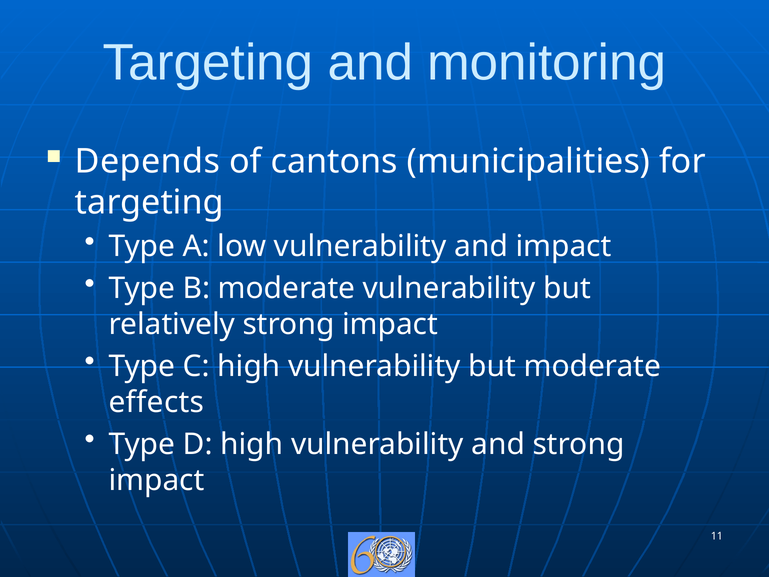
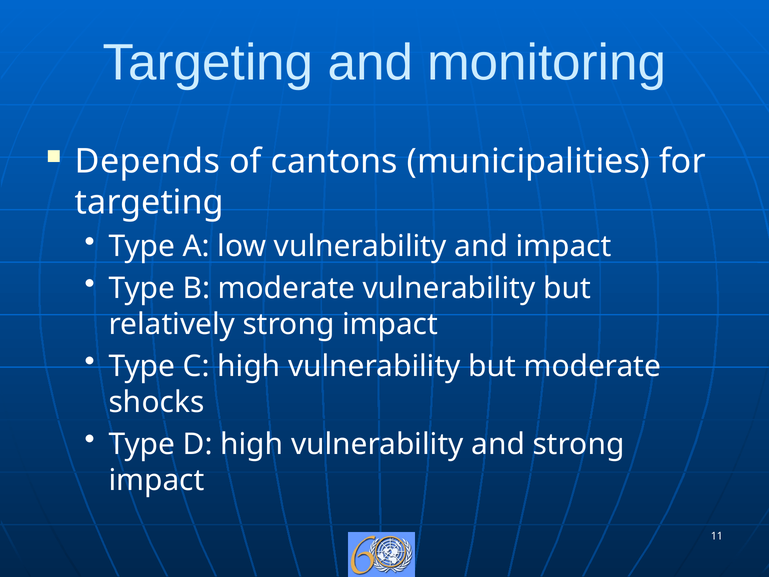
effects: effects -> shocks
